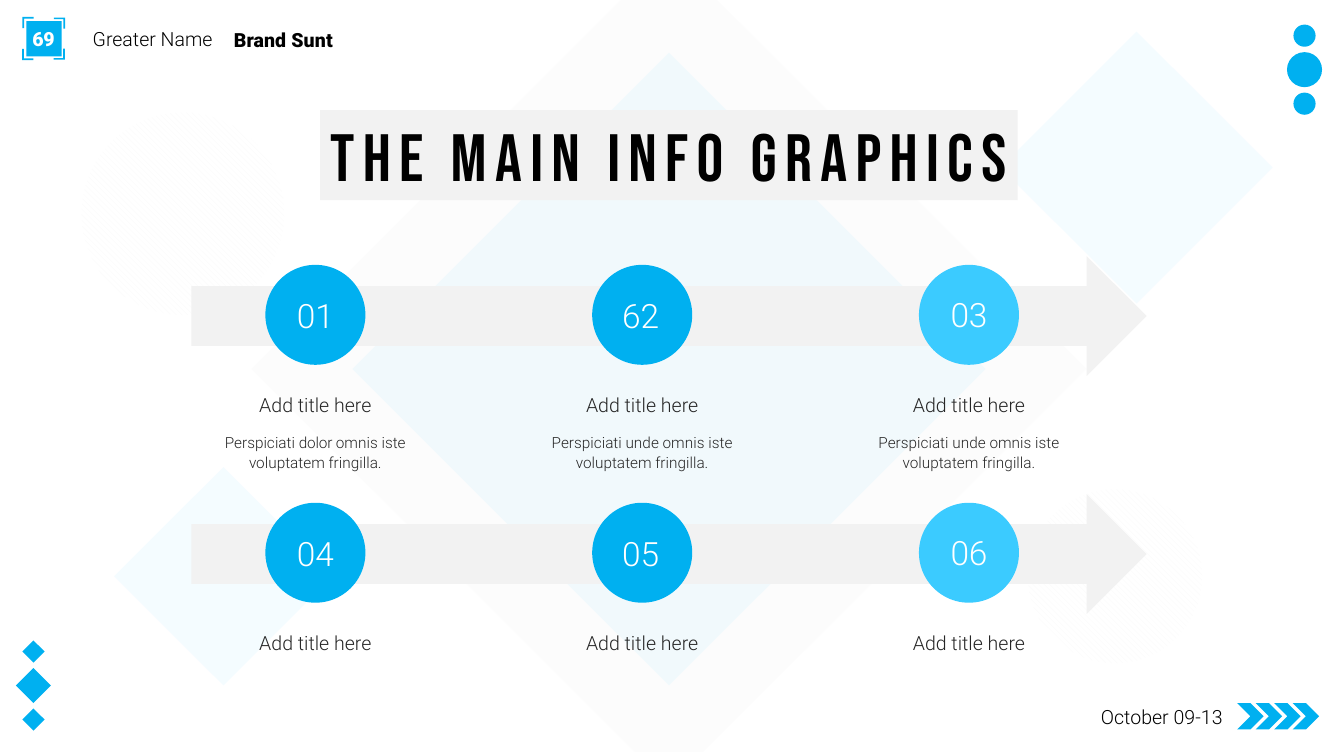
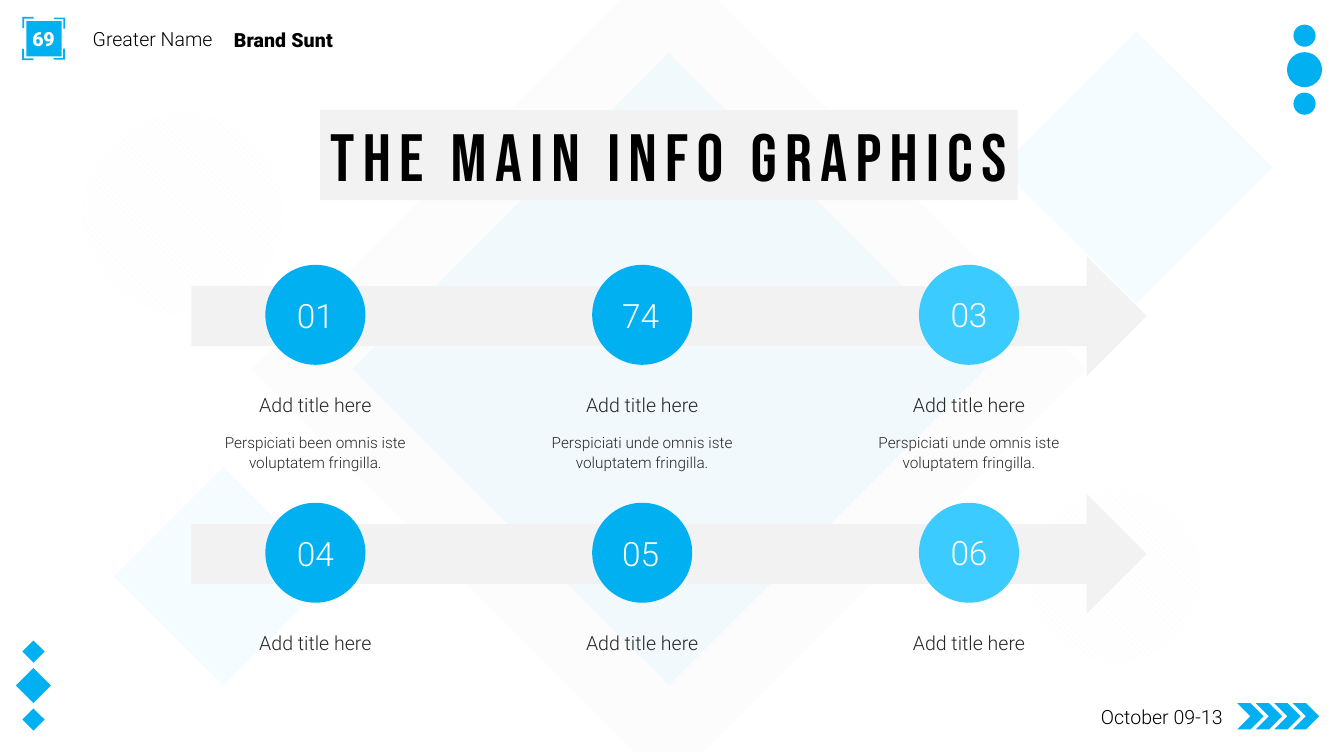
62: 62 -> 74
dolor: dolor -> been
